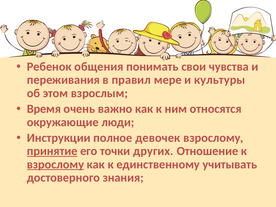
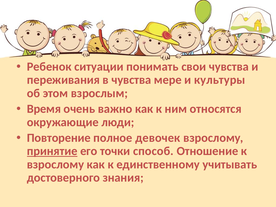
общения: общения -> ситуации
в правил: правил -> чувства
Инструкции: Инструкции -> Повторение
других: других -> способ
взрослому at (55, 164) underline: present -> none
